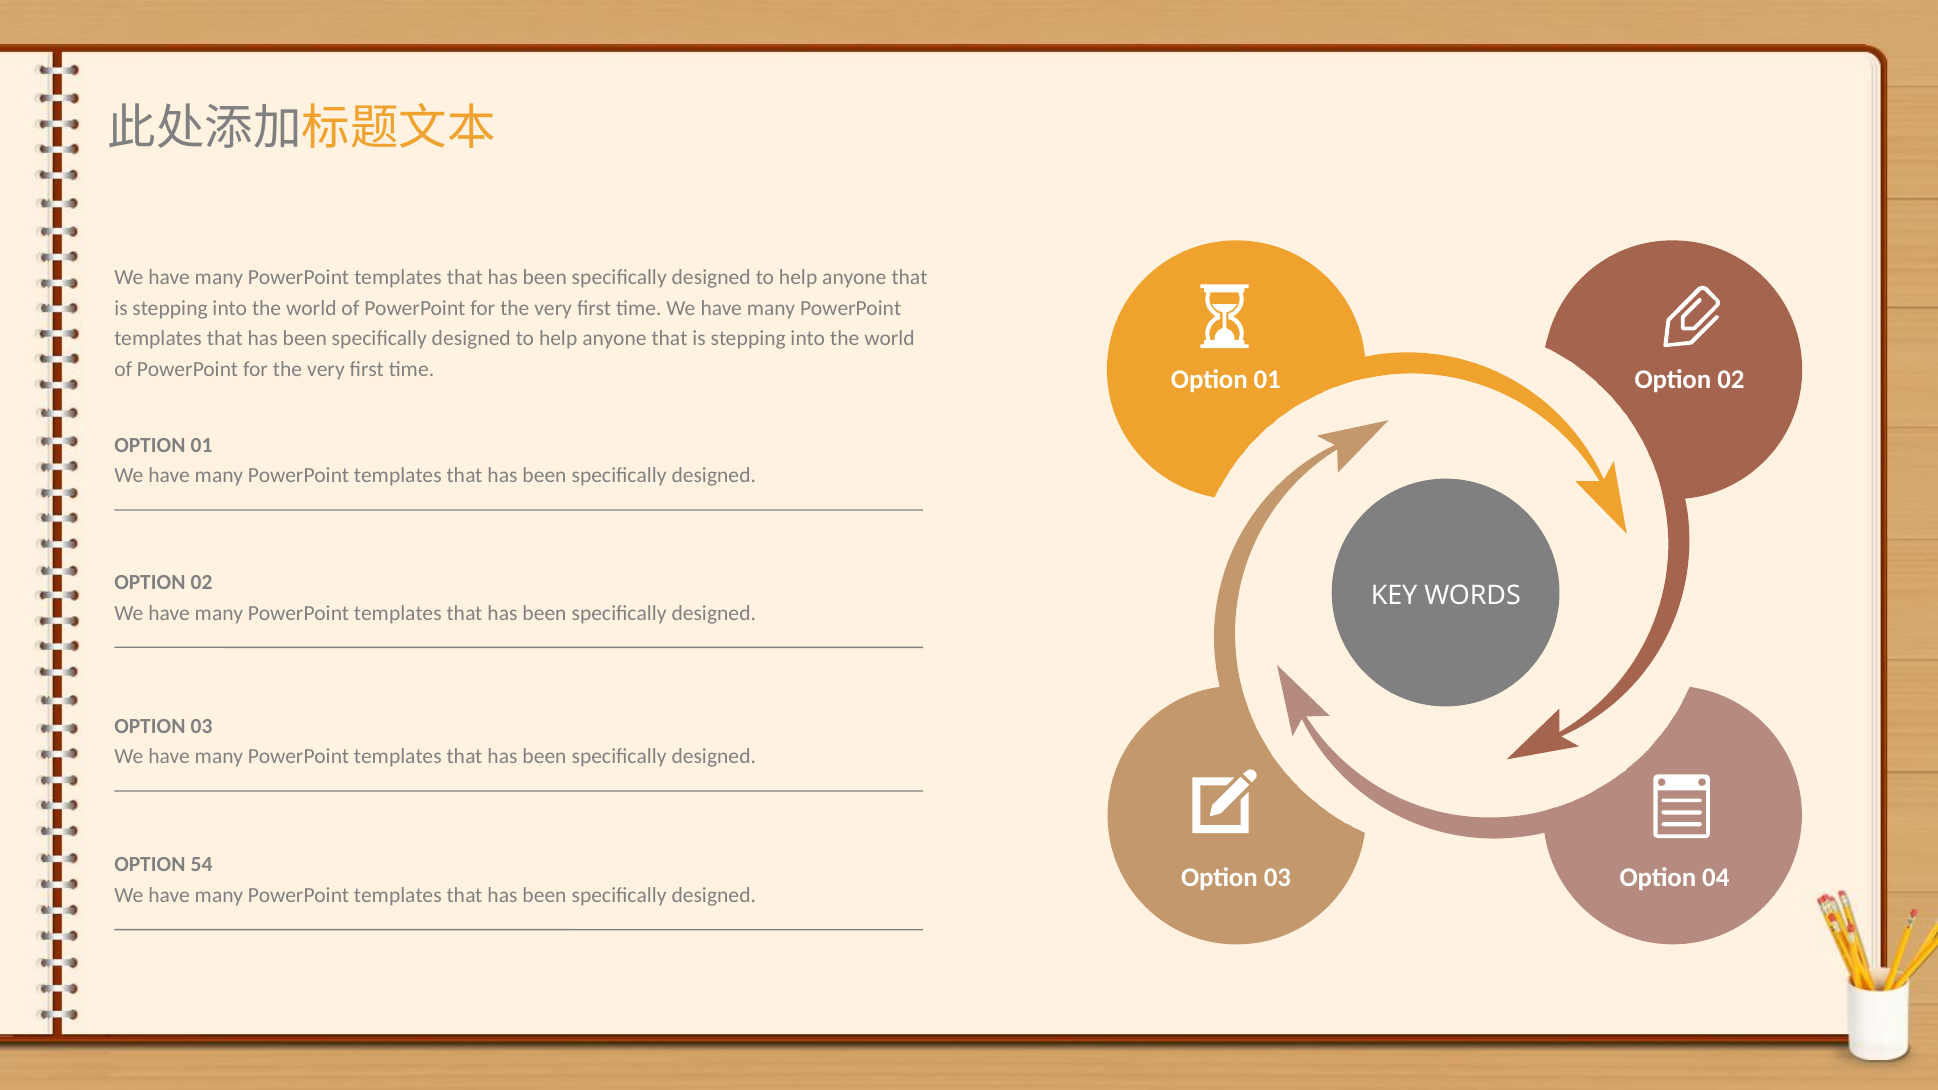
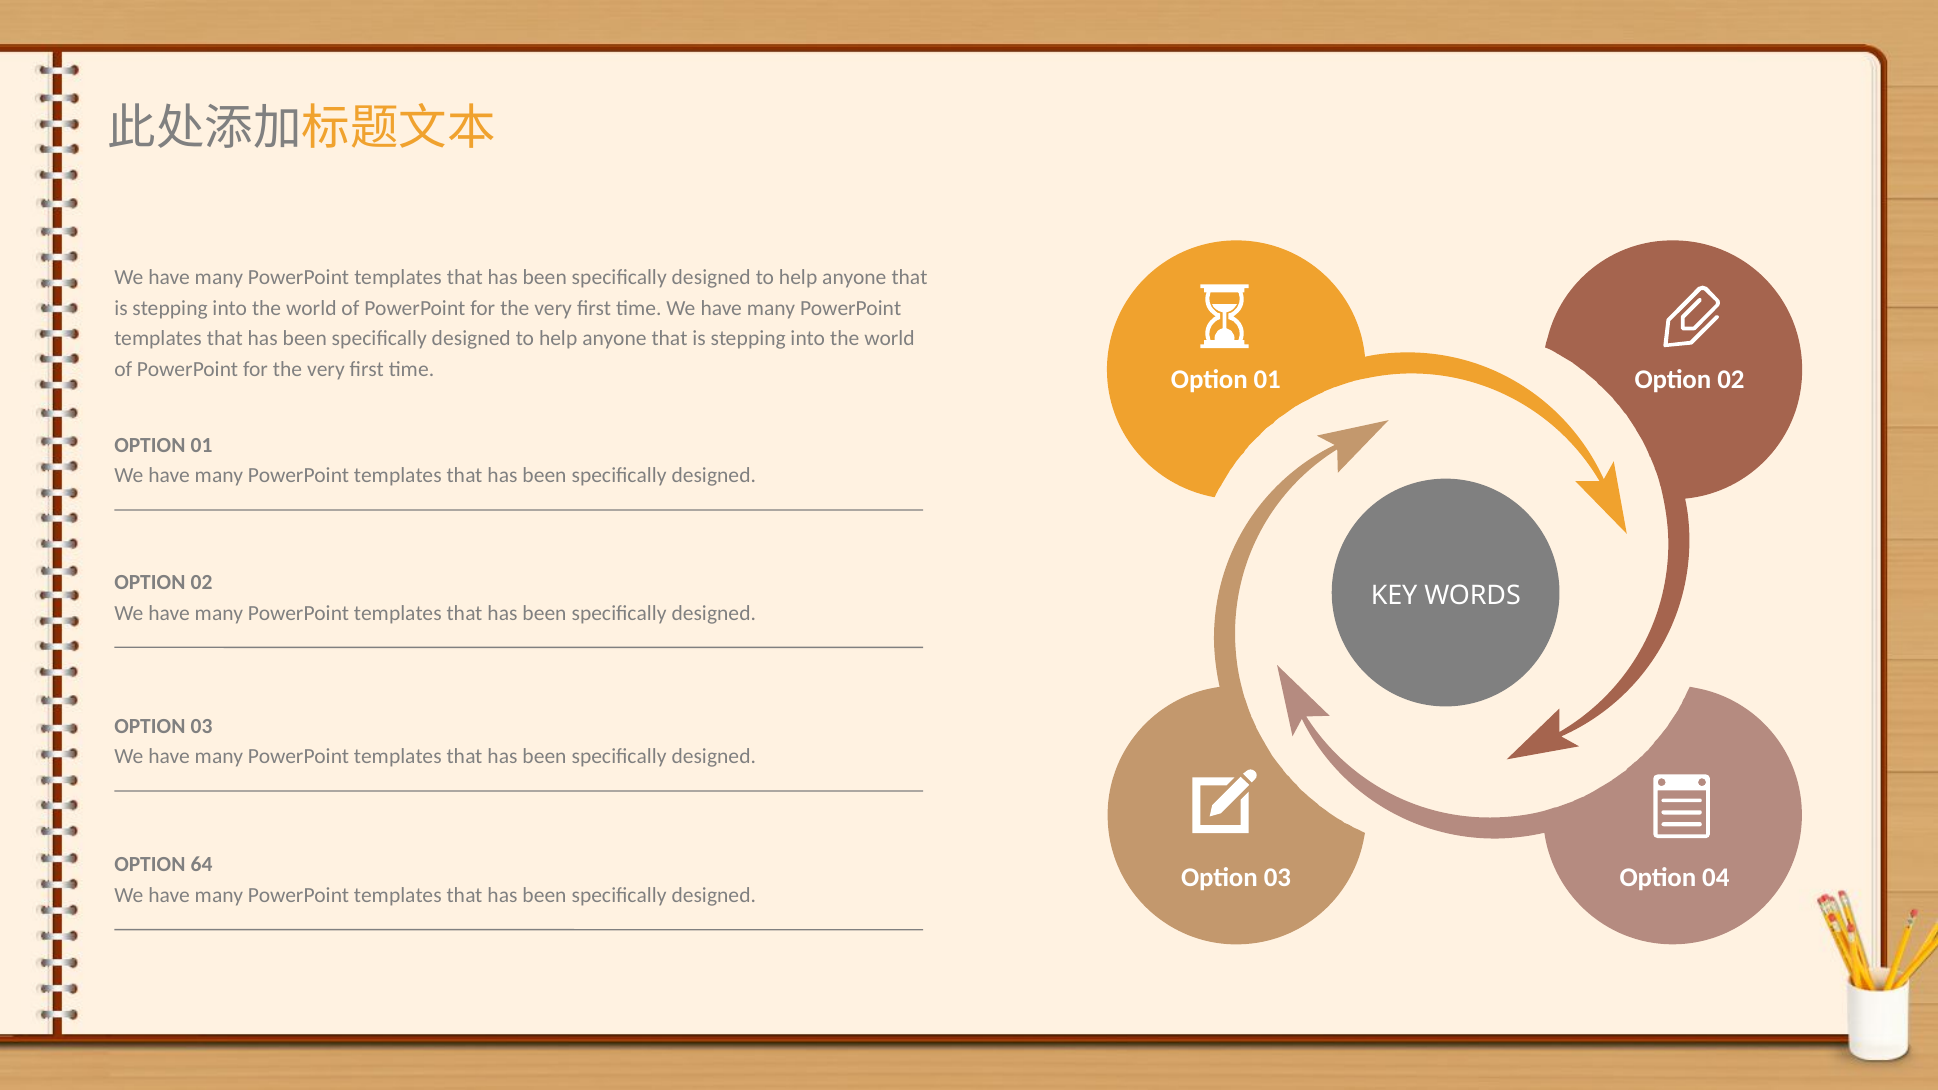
54: 54 -> 64
